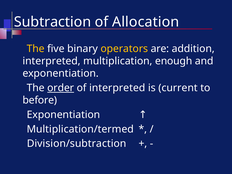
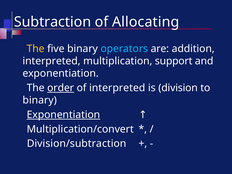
Allocation: Allocation -> Allocating
operators colour: yellow -> light blue
enough: enough -> support
current: current -> division
before at (40, 100): before -> binary
Exponentiation at (63, 115) underline: none -> present
Multiplication/termed: Multiplication/termed -> Multiplication/convert
